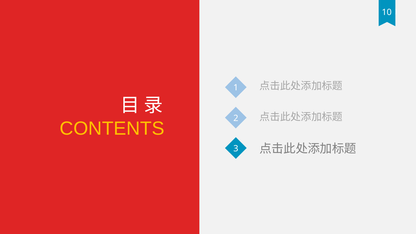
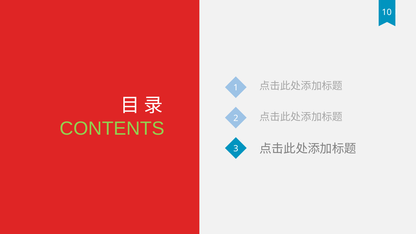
CONTENTS colour: yellow -> light green
